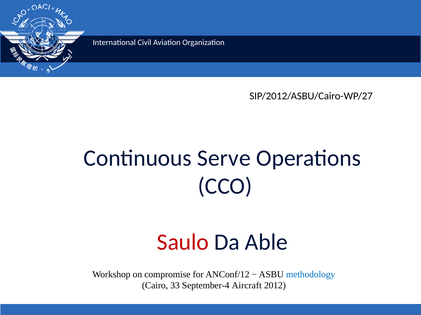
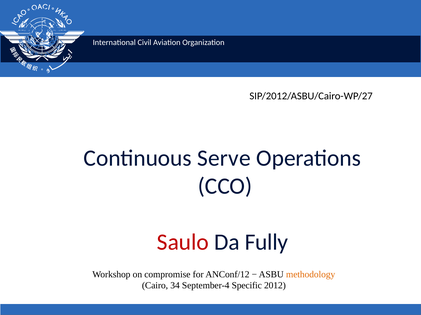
Able: Able -> Fully
methodology colour: blue -> orange
33: 33 -> 34
Aircraft: Aircraft -> Specific
